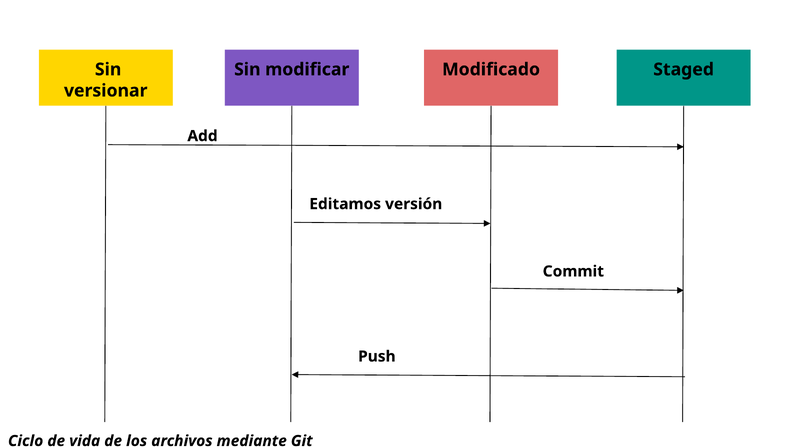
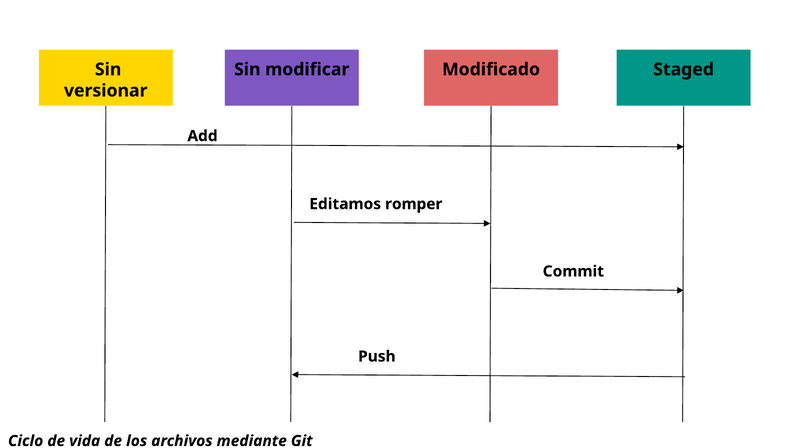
versión: versión -> romper
